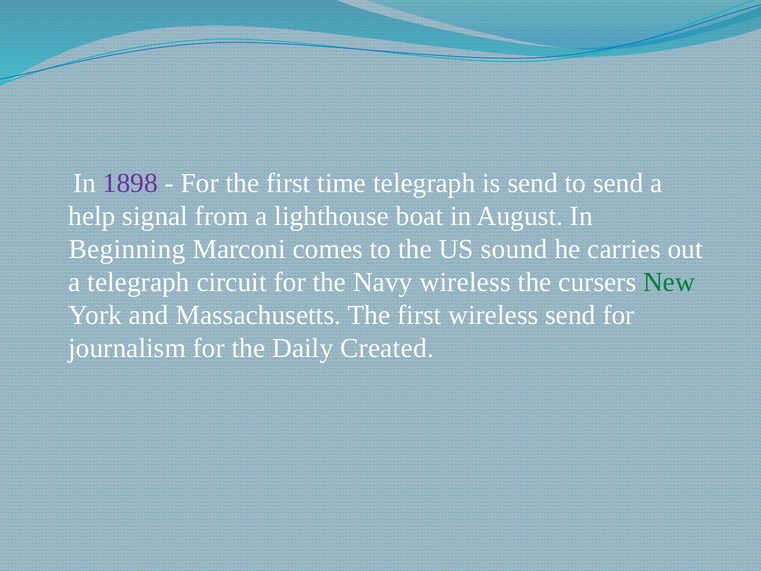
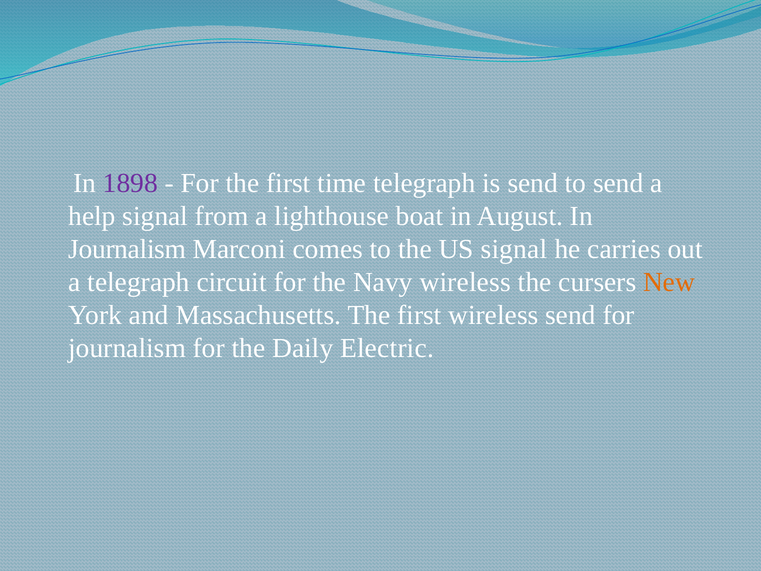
Beginning at (127, 249): Beginning -> Journalism
US sound: sound -> signal
New colour: green -> orange
Created: Created -> Electric
